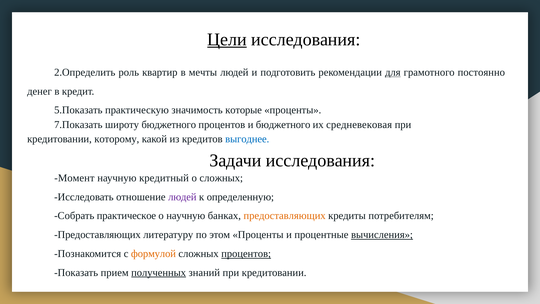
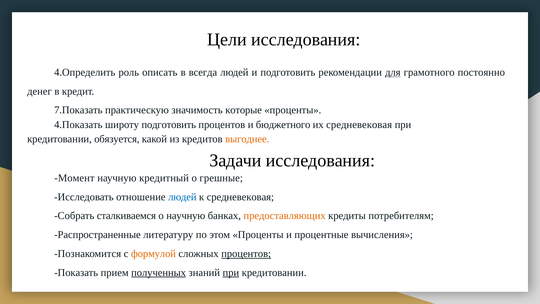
Цели underline: present -> none
2.Определить: 2.Определить -> 4.Определить
квартир: квартир -> описать
мечты: мечты -> всегда
5.Показать: 5.Показать -> 7.Показать
7.Показать: 7.Показать -> 4.Показать
широту бюджетного: бюджетного -> подготовить
которому: которому -> обязуется
выгоднее colour: blue -> orange
о сложных: сложных -> грешные
людей at (182, 197) colour: purple -> blue
к определенную: определенную -> средневековая
практическое: практическое -> сталкиваемся
Предоставляющих at (97, 235): Предоставляющих -> Распространенные
вычисления underline: present -> none
при at (231, 272) underline: none -> present
